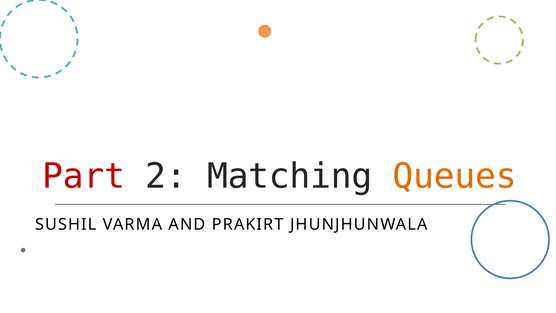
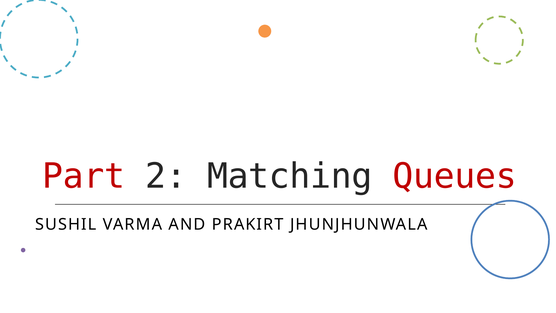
Queues colour: orange -> red
